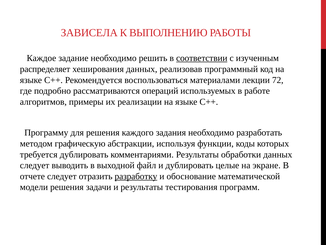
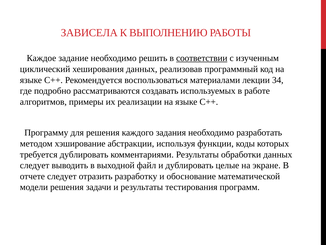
распределяет: распределяет -> циклический
72: 72 -> 34
операций: операций -> создавать
графическую: графическую -> хэширование
разработку underline: present -> none
